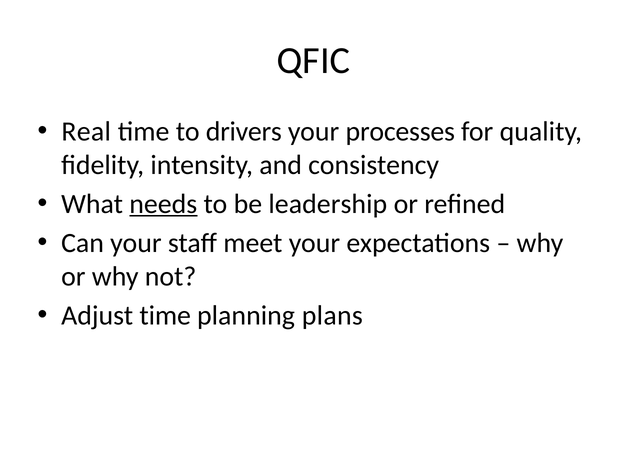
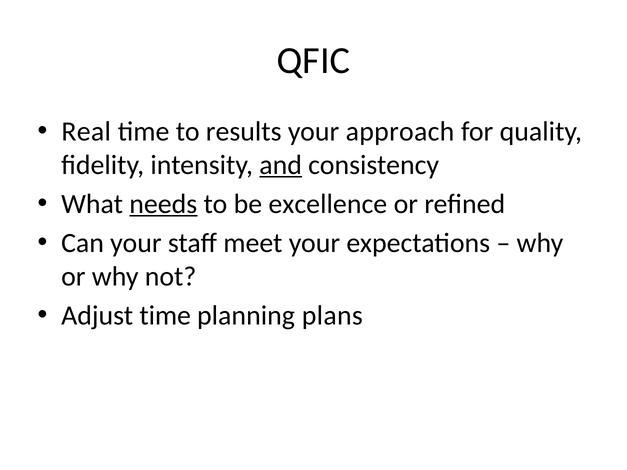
drivers: drivers -> results
processes: processes -> approach
and underline: none -> present
leadership: leadership -> excellence
